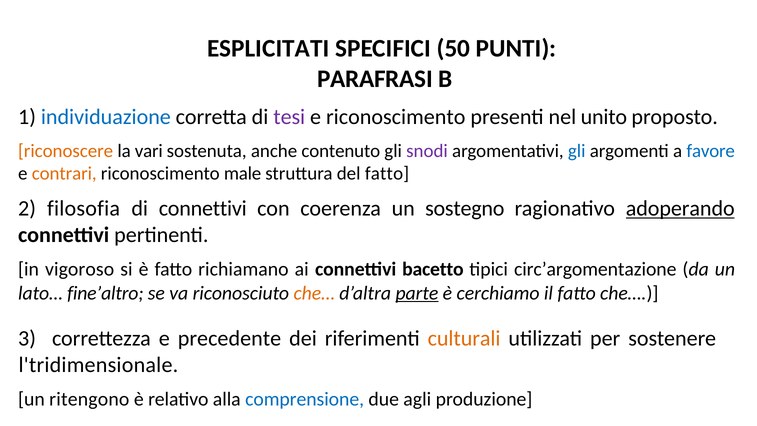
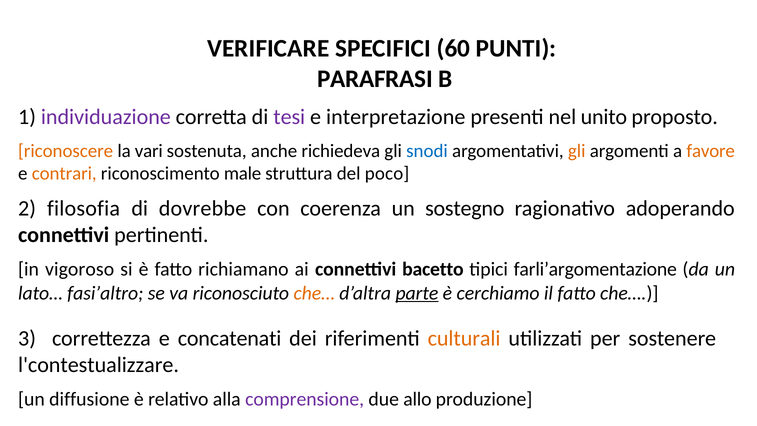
ESPLICITATI: ESPLICITATI -> VERIFICARE
50: 50 -> 60
individuazione colour: blue -> purple
e riconoscimento: riconoscimento -> interpretazione
contenuto: contenuto -> richiedeva
snodi colour: purple -> blue
gli at (577, 151) colour: blue -> orange
favore colour: blue -> orange
del fatto: fatto -> poco
di connettivi: connettivi -> dovrebbe
adoperando underline: present -> none
circ’argomentazione: circ’argomentazione -> farli’argomentazione
fine’altro: fine’altro -> fasi’altro
precedente: precedente -> concatenati
l'tridimensionale: l'tridimensionale -> l'contestualizzare
ritengono: ritengono -> diffusione
comprensione colour: blue -> purple
agli: agli -> allo
